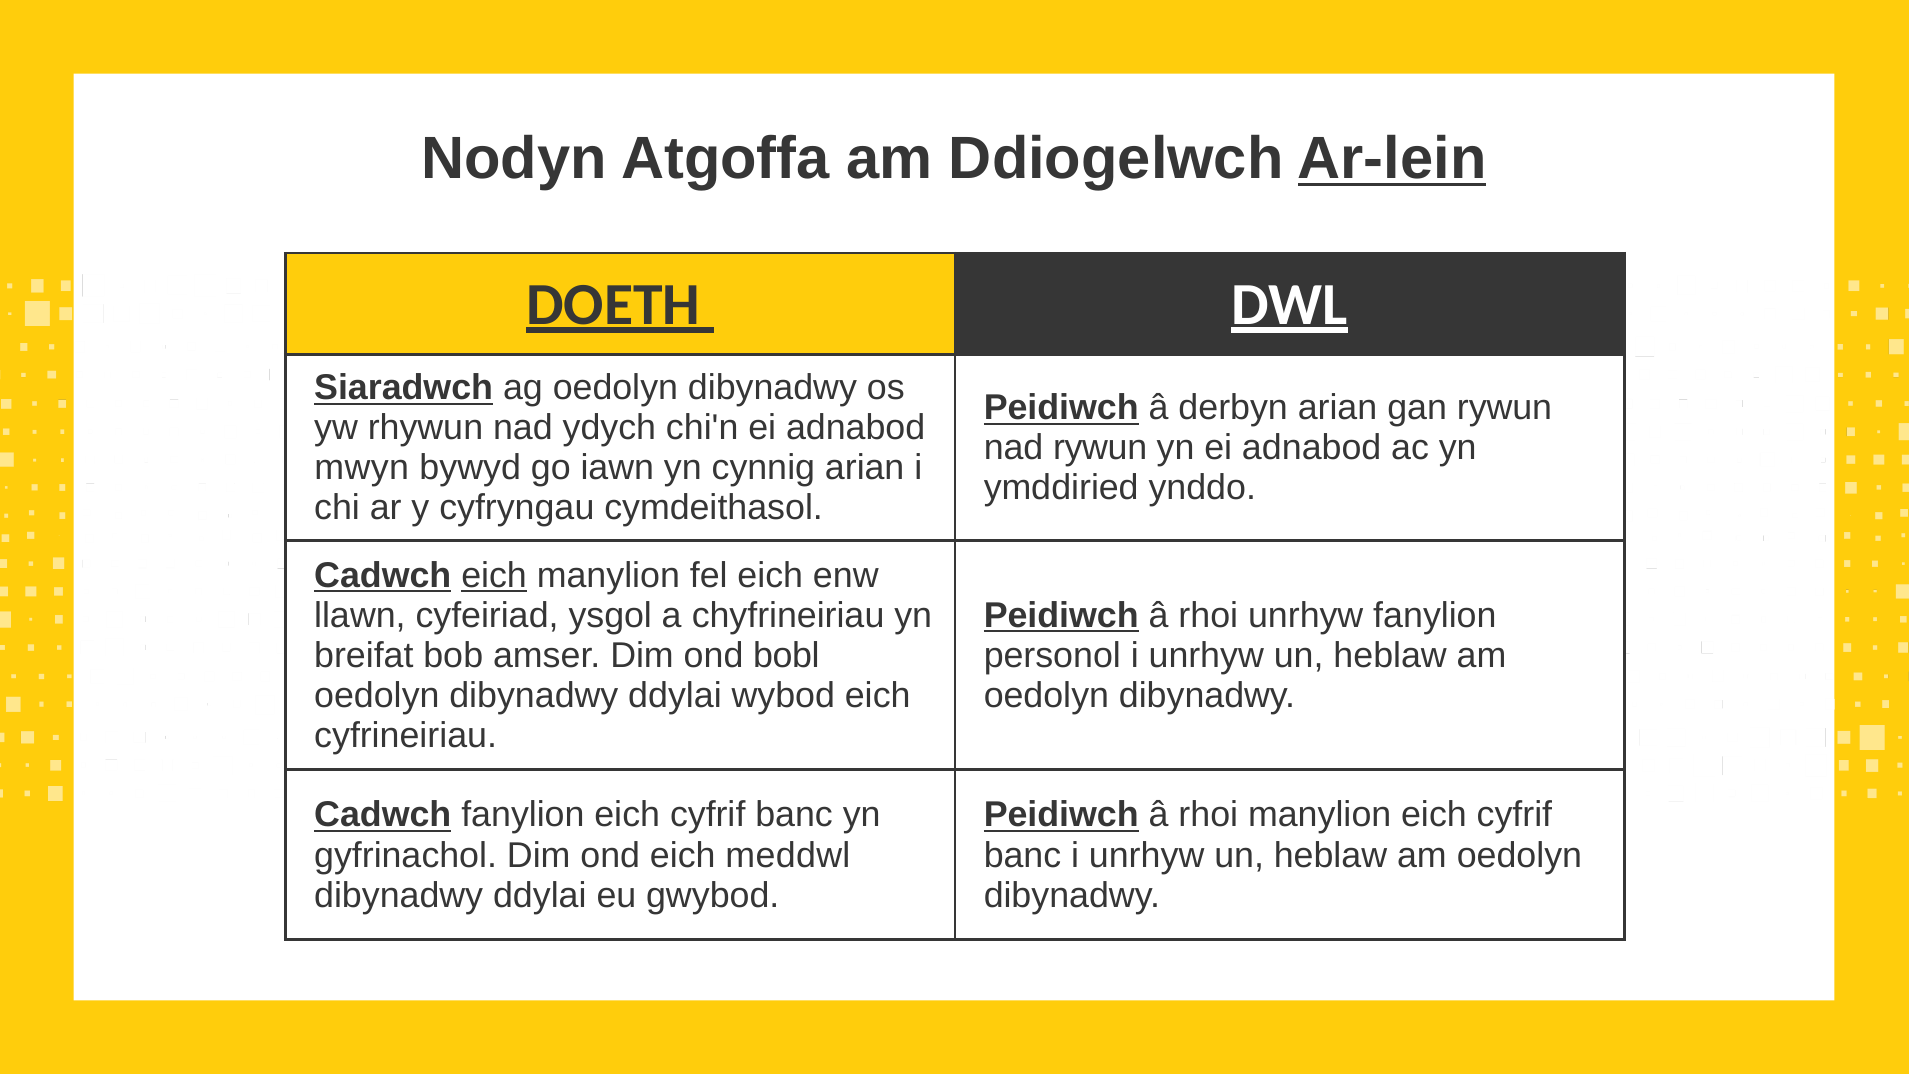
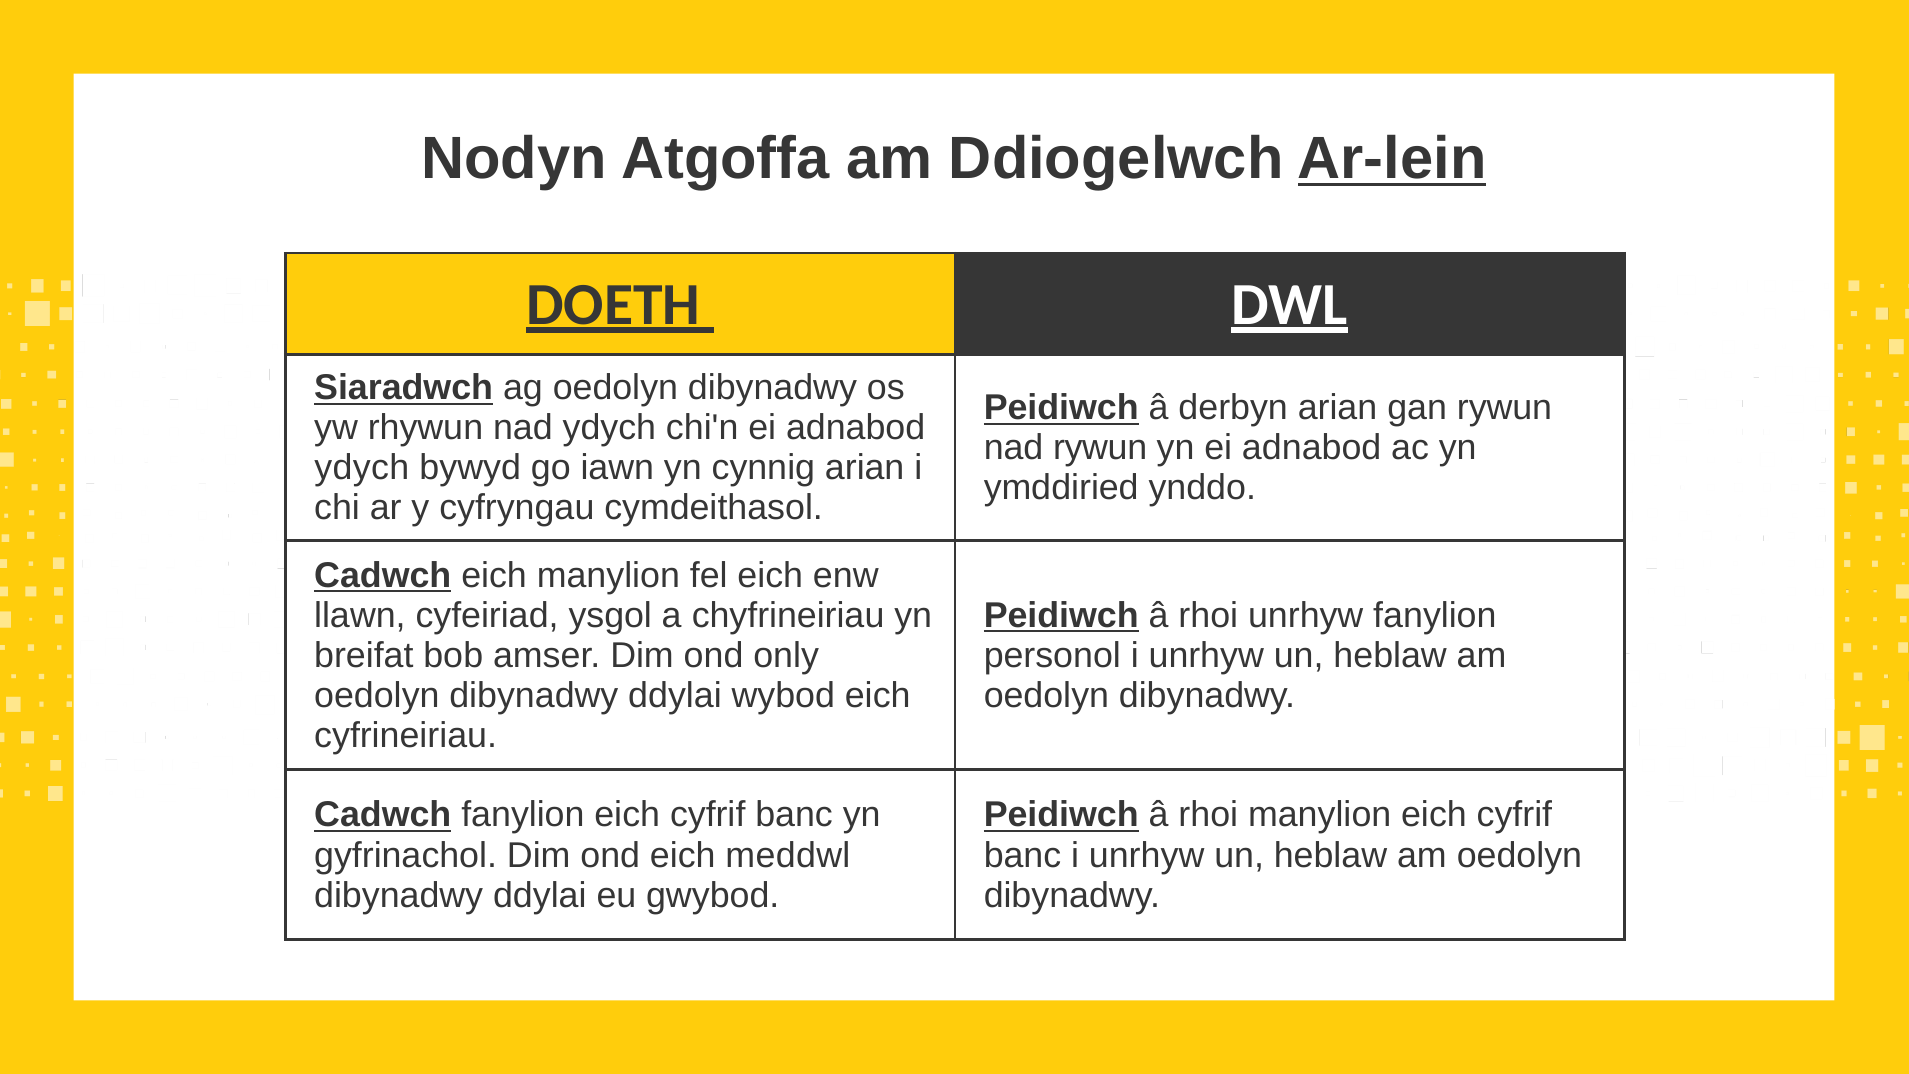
mwyn at (362, 468): mwyn -> ydych
eich at (494, 575) underline: present -> none
bobl: bobl -> only
